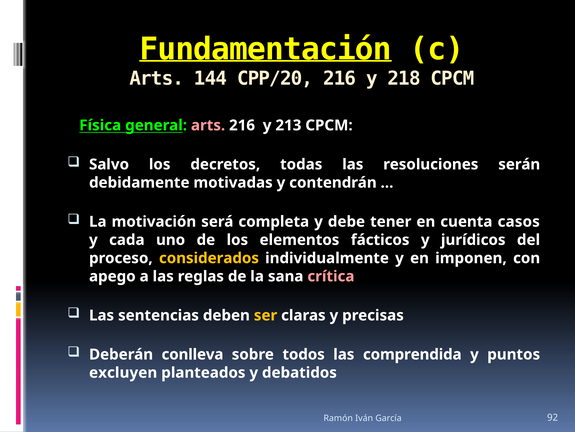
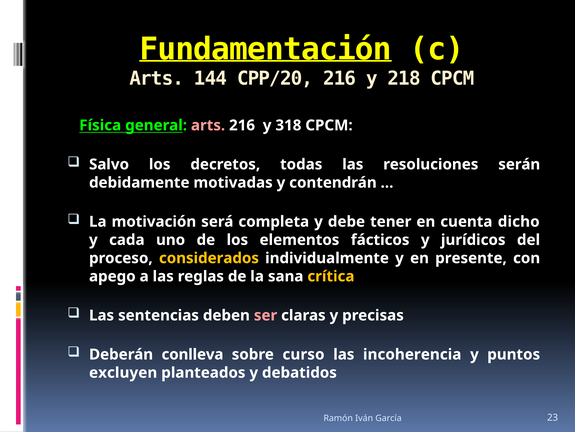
213: 213 -> 318
casos: casos -> dicho
imponen: imponen -> presente
crítica colour: pink -> yellow
ser colour: yellow -> pink
todos: todos -> curso
comprendida: comprendida -> incoherencia
92: 92 -> 23
